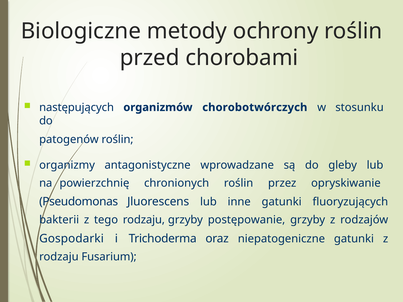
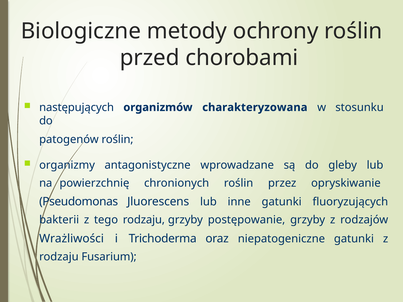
chorobotwórczych: chorobotwórczych -> charakteryzowana
Gospodarki: Gospodarki -> Wrażliwości
